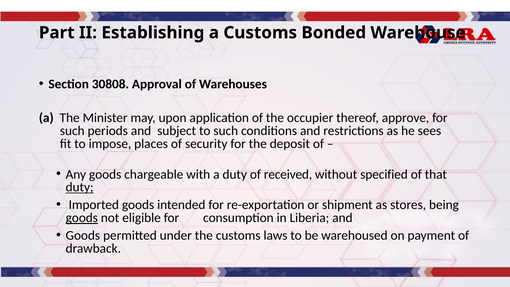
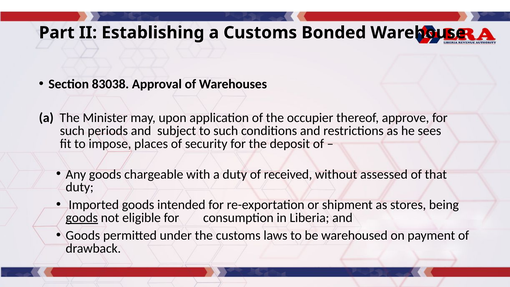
30808: 30808 -> 83038
specified: specified -> assessed
duty at (80, 187) underline: present -> none
